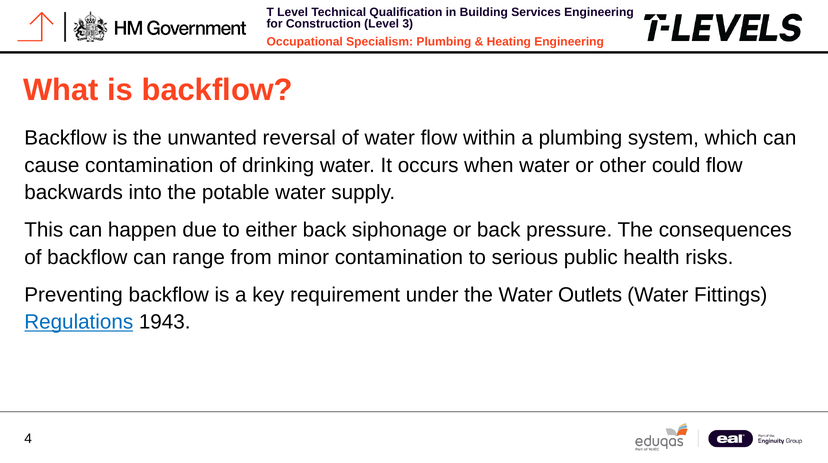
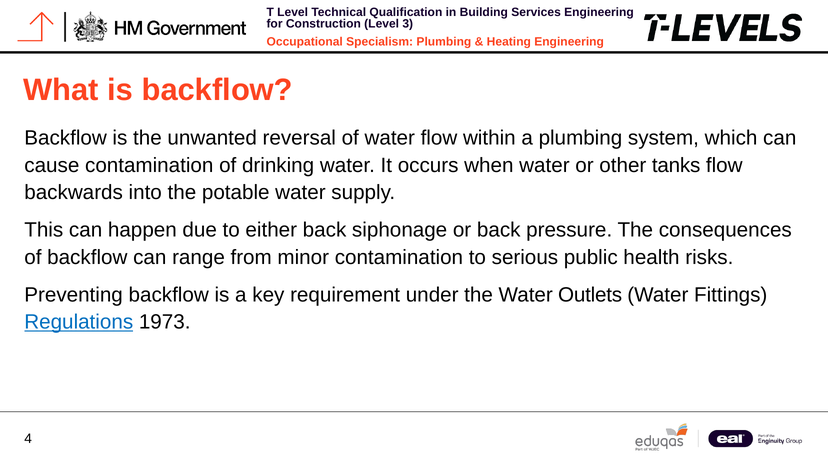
could: could -> tanks
1943: 1943 -> 1973
